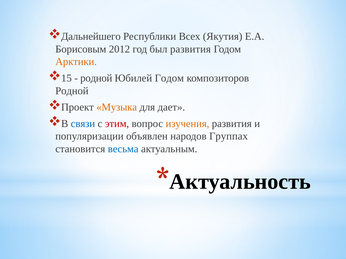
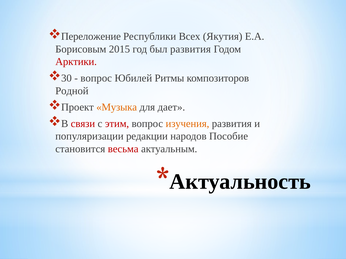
Дальнейшего: Дальнейшего -> Переложение
2012: 2012 -> 2015
Арктики colour: orange -> red
15: 15 -> 30
родной at (96, 78): родной -> вопрос
Юбилей Годом: Годом -> Ритмы
связи colour: blue -> red
объявлен: объявлен -> редакции
Группах: Группах -> Пособие
весьма colour: blue -> red
